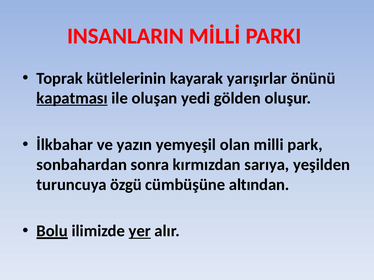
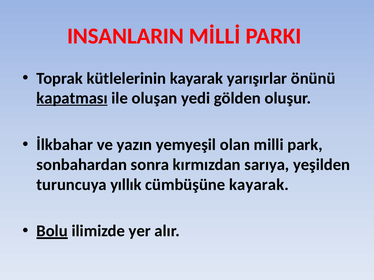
özgü: özgü -> yıllık
cümbüşüne altından: altından -> kayarak
yer underline: present -> none
